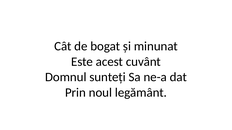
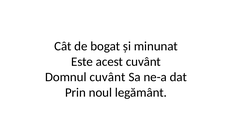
Domnul sunteți: sunteți -> cuvânt
